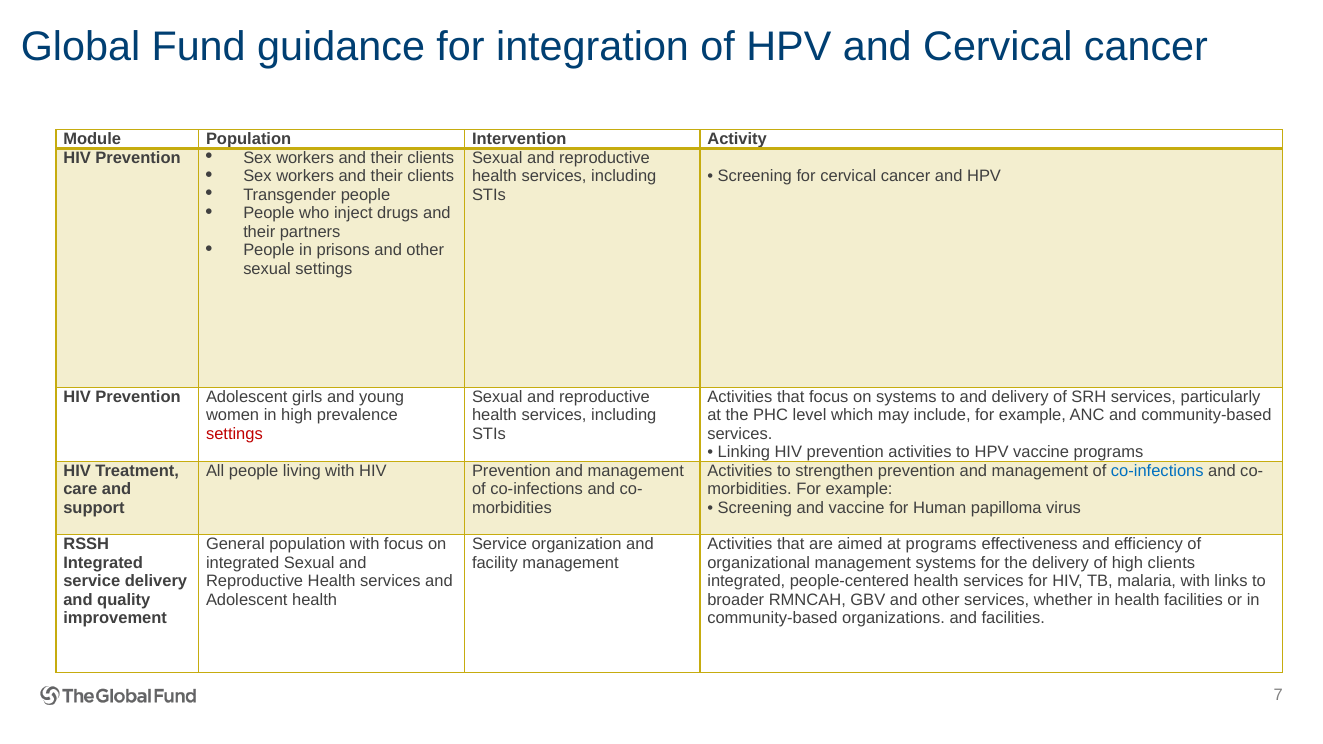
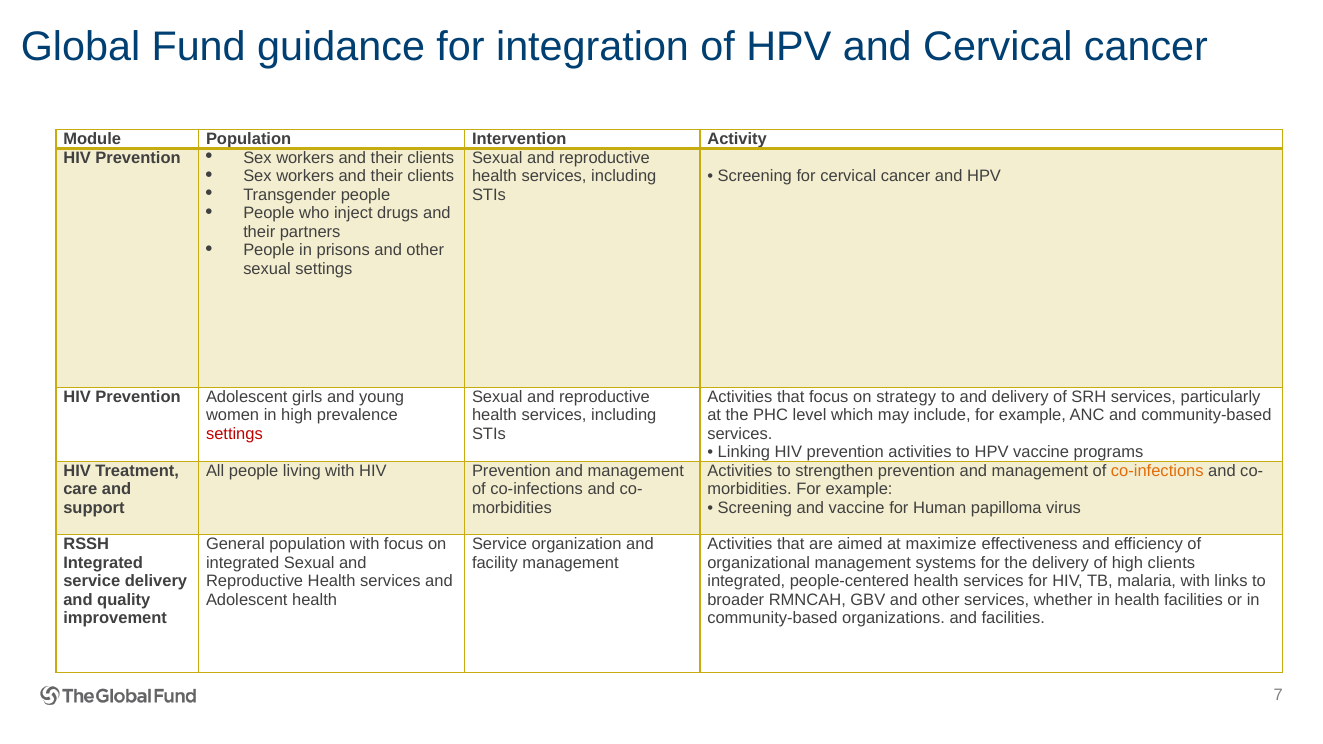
on systems: systems -> strategy
co-infections at (1157, 471) colour: blue -> orange
at programs: programs -> maximize
